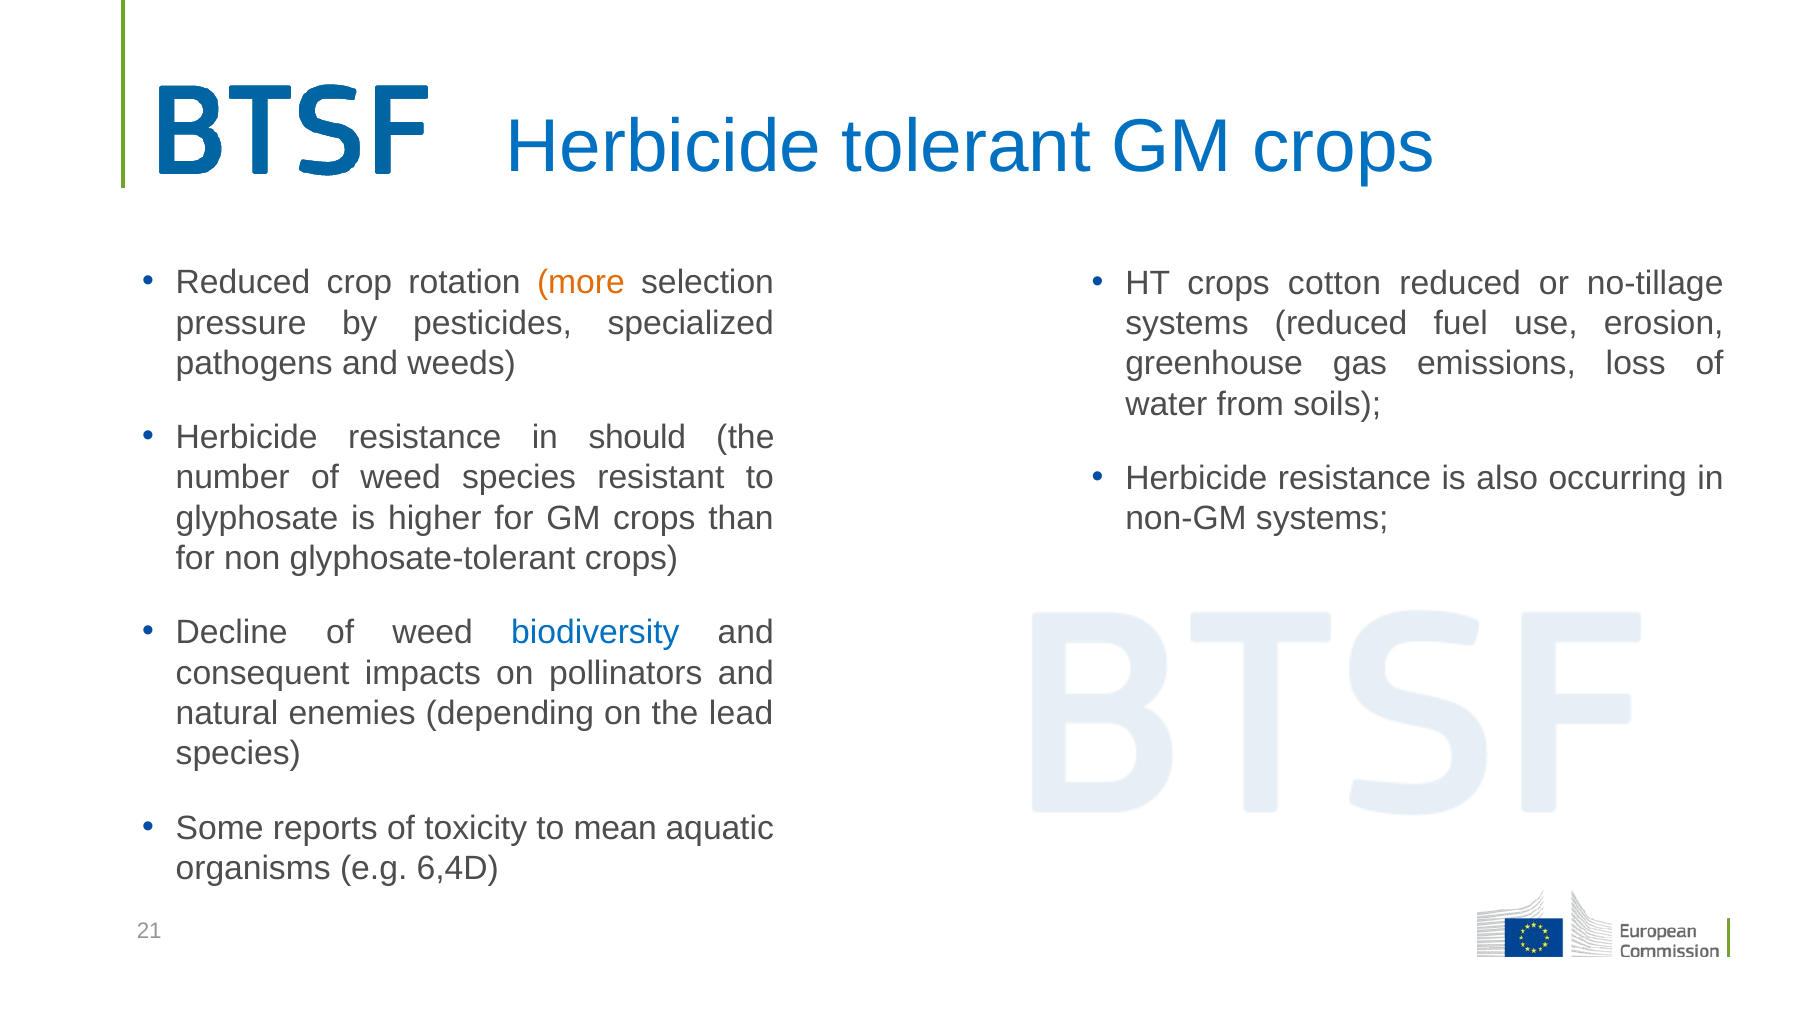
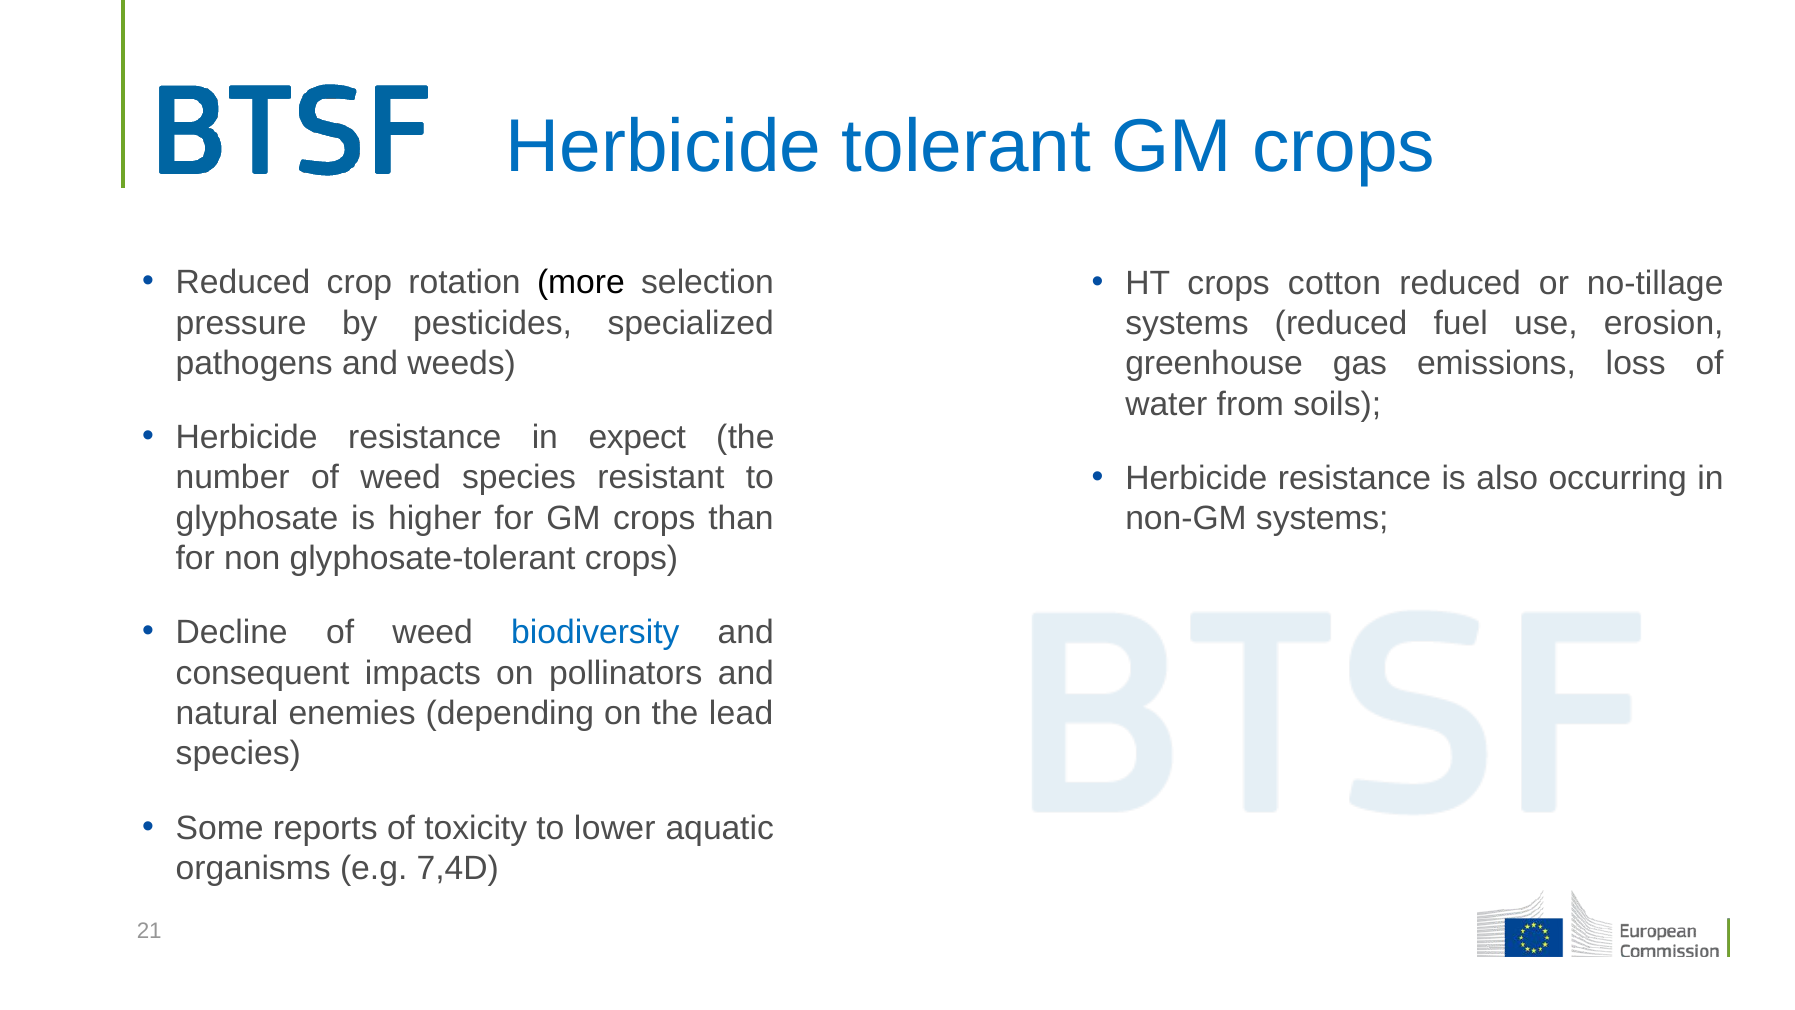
more colour: orange -> black
should: should -> expect
mean: mean -> lower
6,4D: 6,4D -> 7,4D
